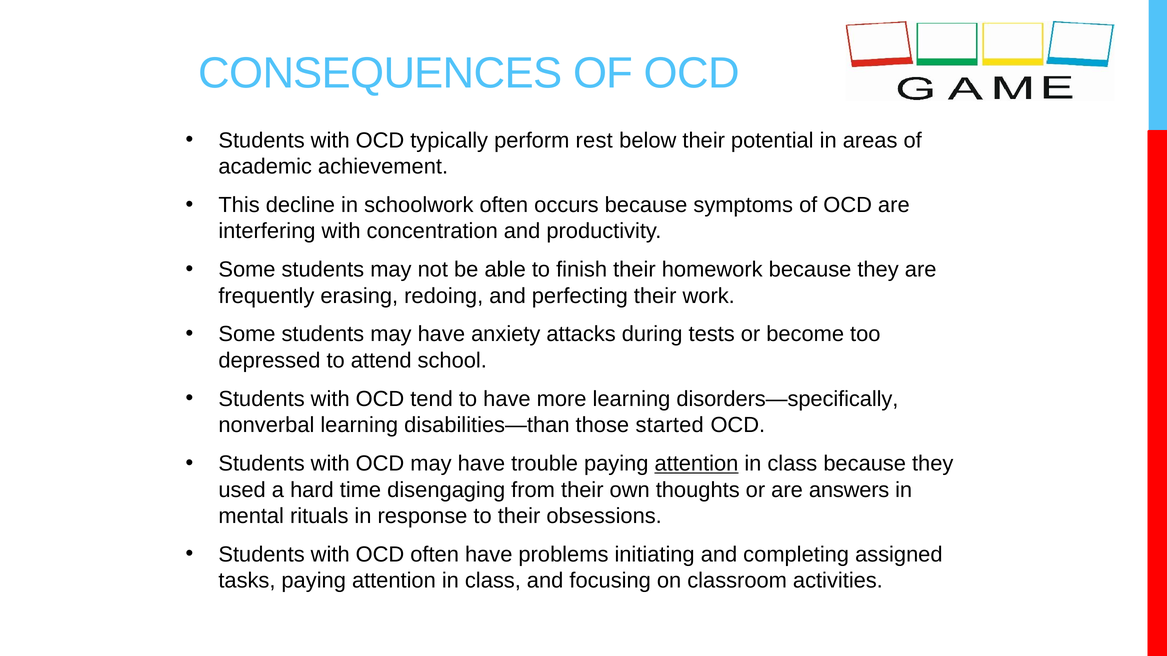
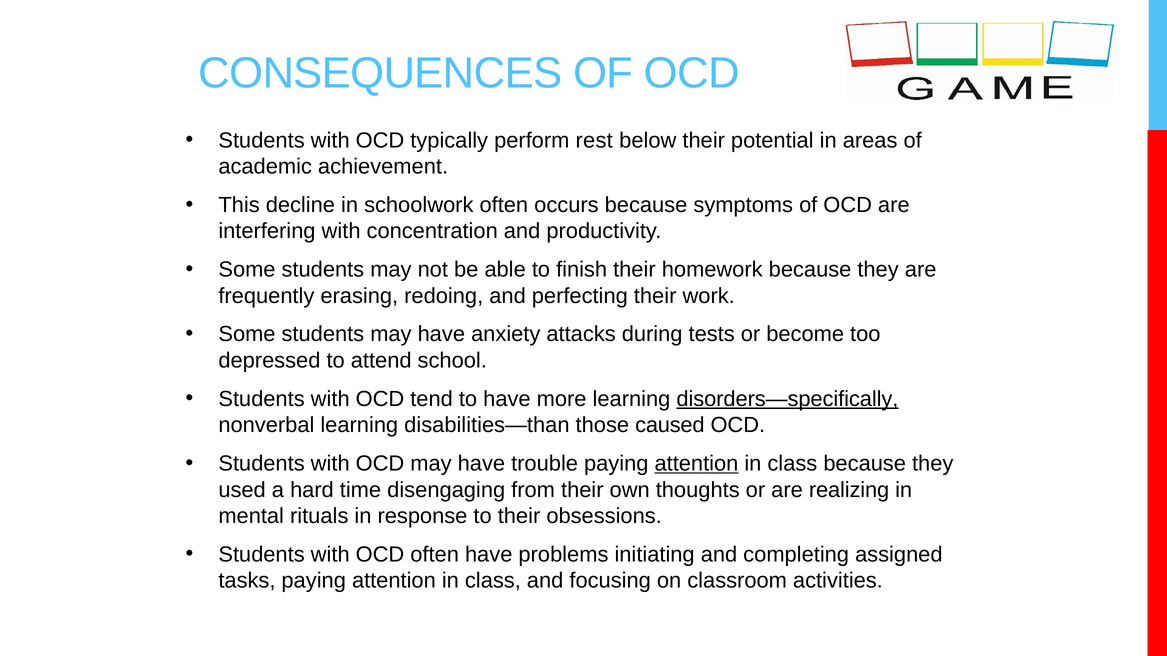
disorders—specifically underline: none -> present
started: started -> caused
answers: answers -> realizing
